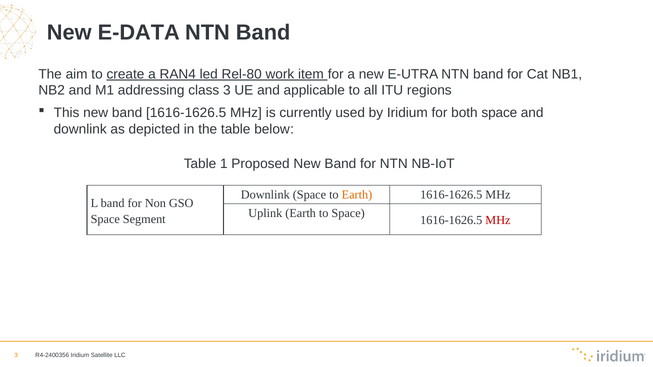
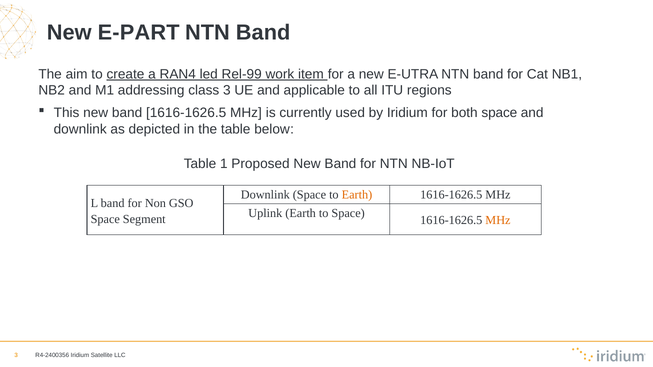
E-DATA: E-DATA -> E-PART
Rel-80: Rel-80 -> Rel-99
MHz at (498, 221) colour: red -> orange
